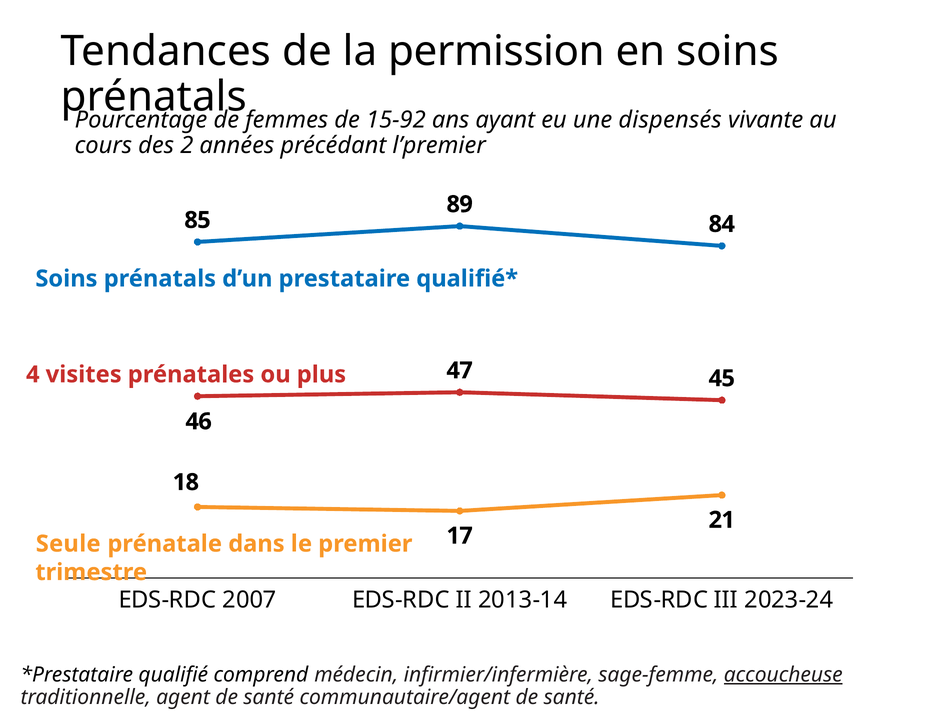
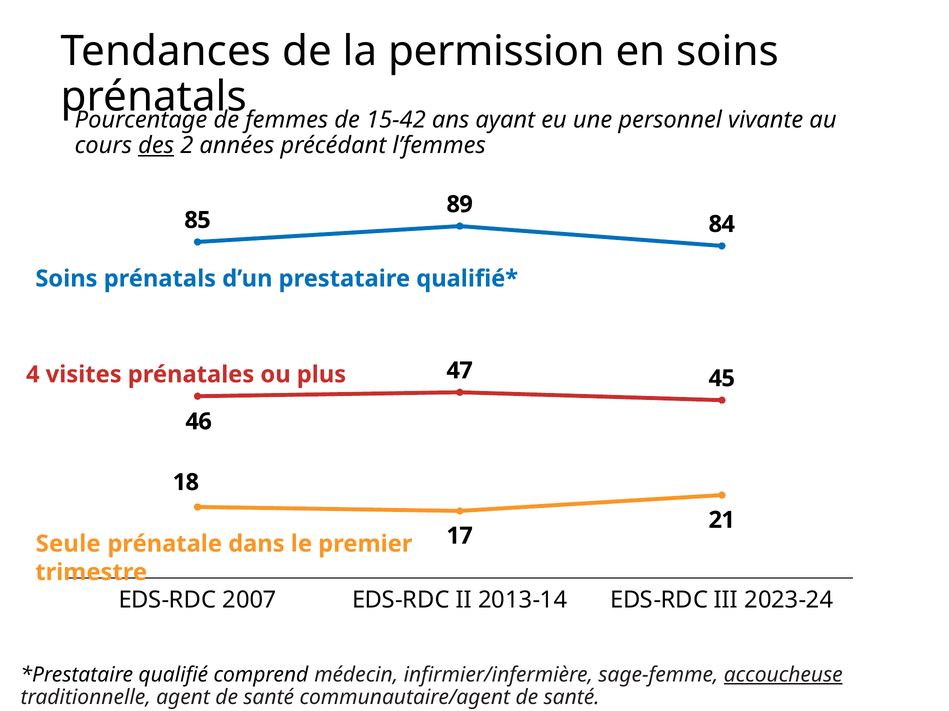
15-92: 15-92 -> 15-42
dispensés: dispensés -> personnel
des underline: none -> present
l’premier: l’premier -> l’femmes
